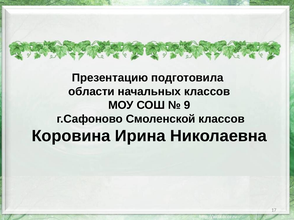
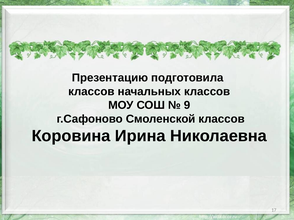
области at (91, 92): области -> классов
